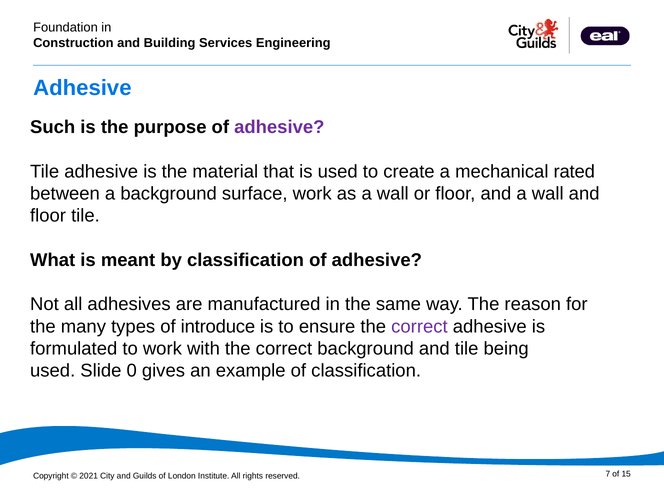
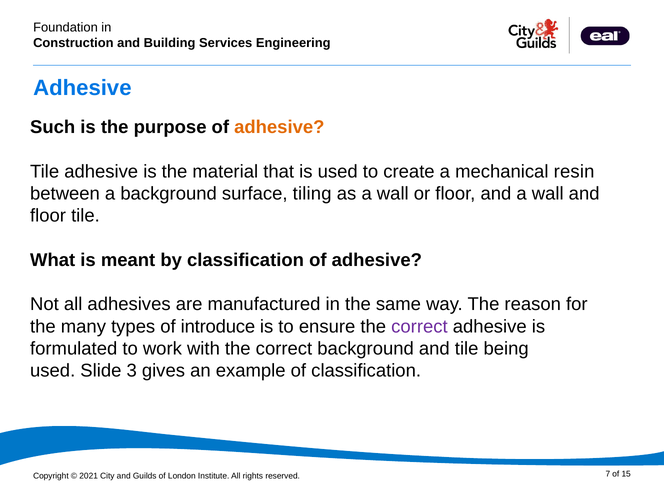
adhesive at (279, 127) colour: purple -> orange
rated: rated -> resin
surface work: work -> tiling
0: 0 -> 3
